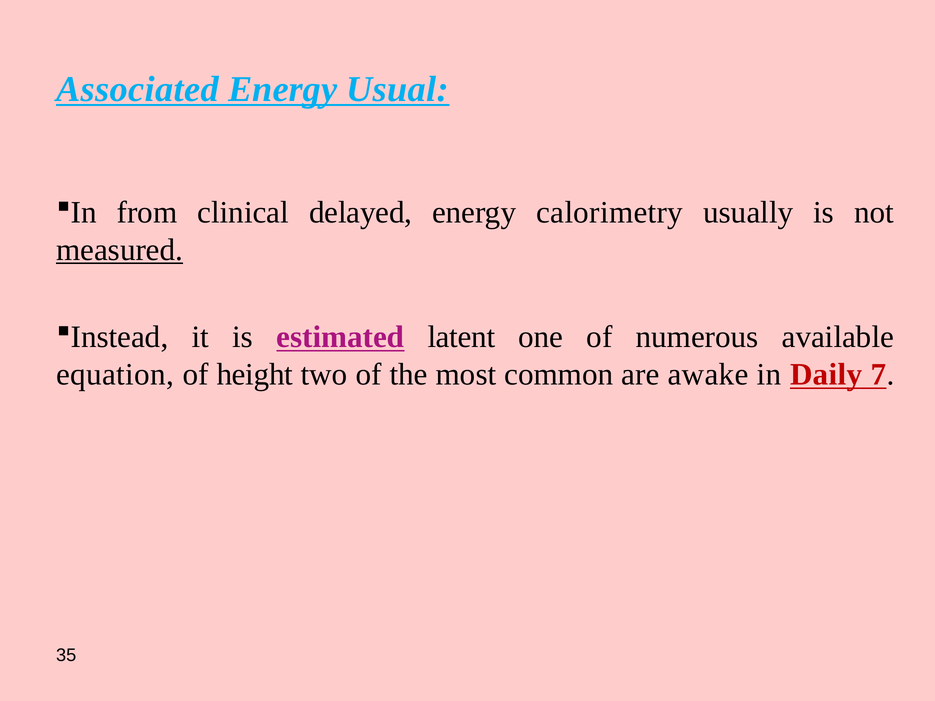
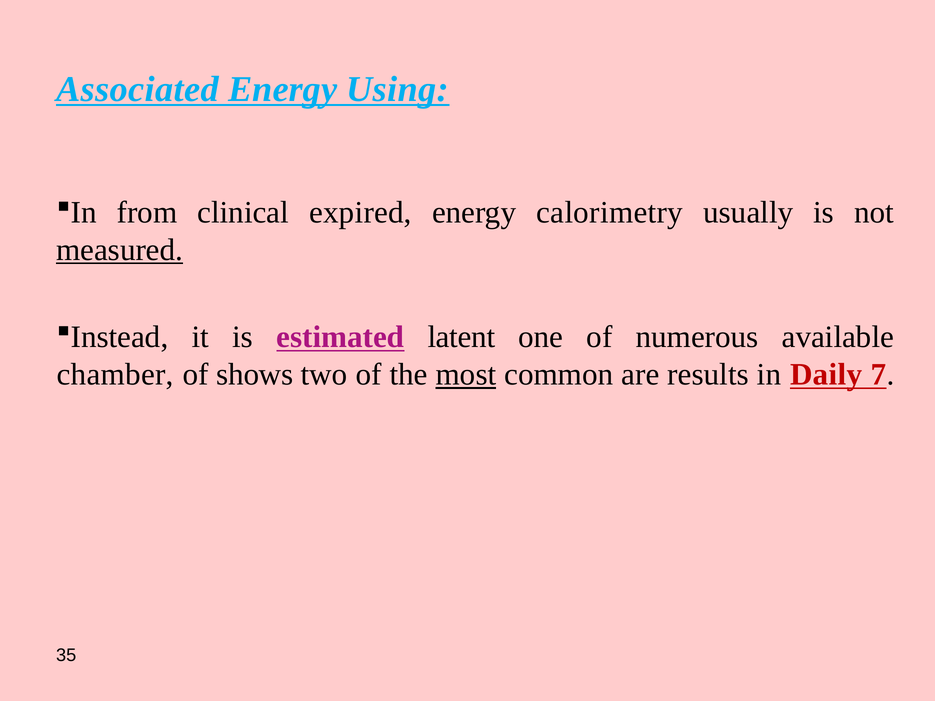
Usual: Usual -> Using
delayed: delayed -> expired
equation: equation -> chamber
height: height -> shows
most underline: none -> present
awake: awake -> results
